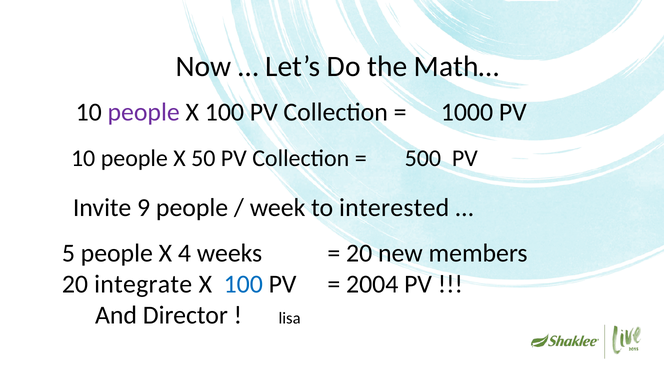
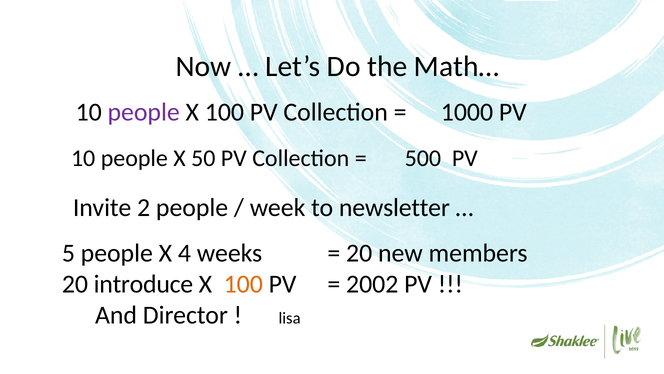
9: 9 -> 2
interested: interested -> newsletter
integrate: integrate -> introduce
100 at (243, 284) colour: blue -> orange
2004: 2004 -> 2002
